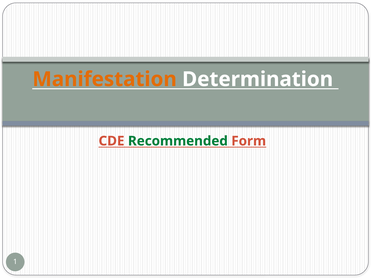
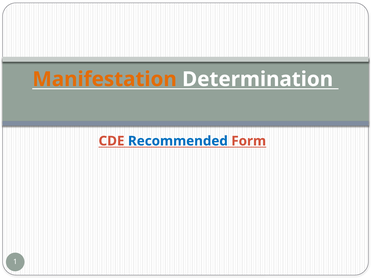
Recommended colour: green -> blue
